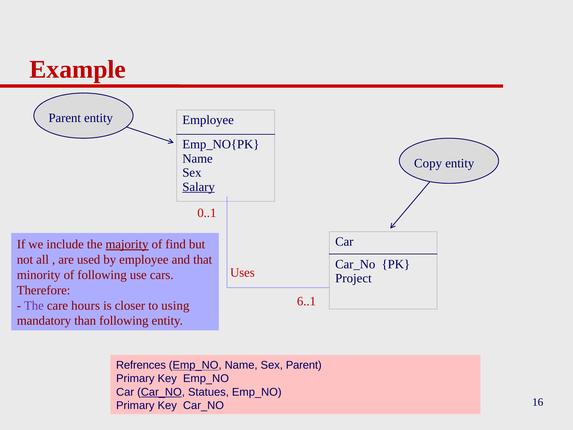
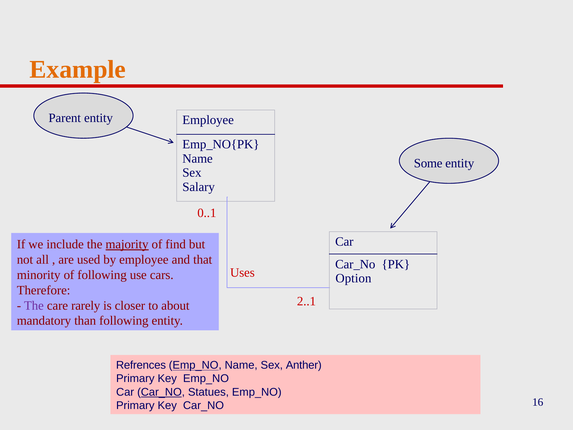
Example colour: red -> orange
Copy: Copy -> Some
Salary underline: present -> none
Project: Project -> Option
6..1: 6..1 -> 2..1
hours: hours -> rarely
using: using -> about
Sex Parent: Parent -> Anther
